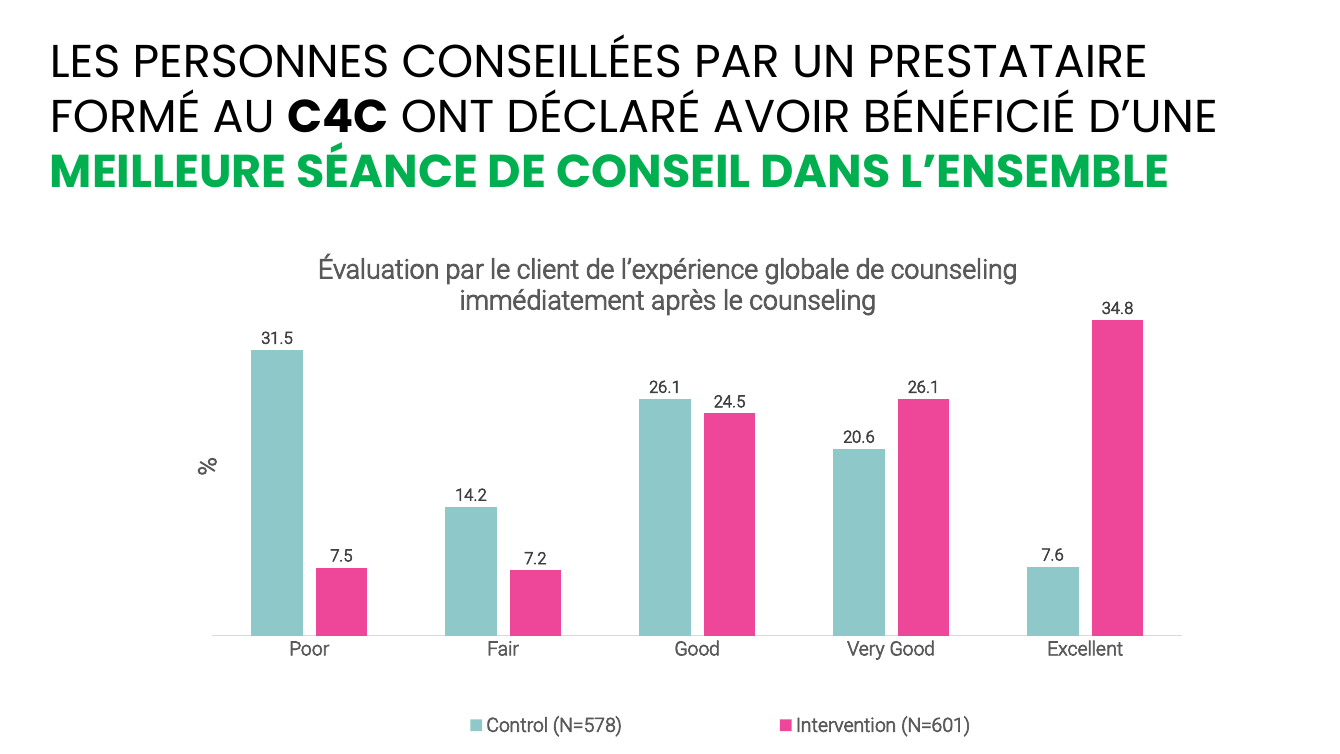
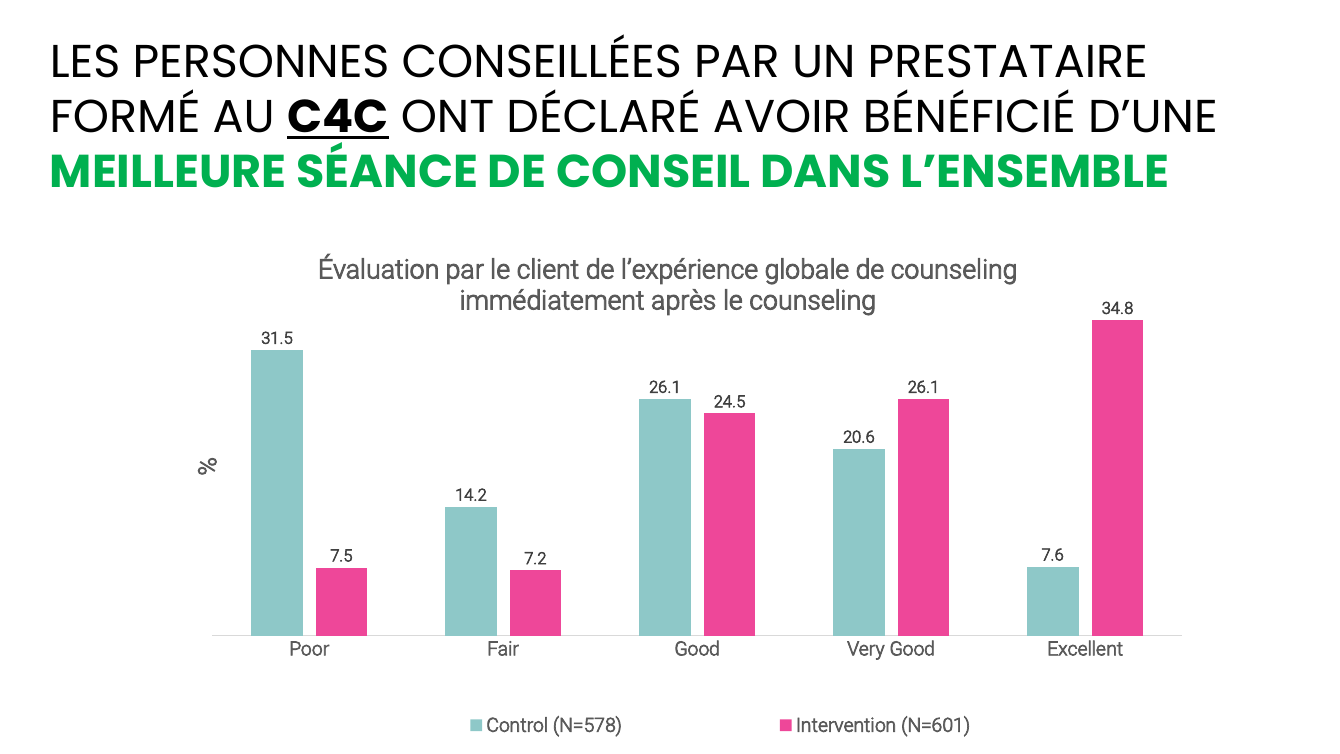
C4C underline: none -> present
